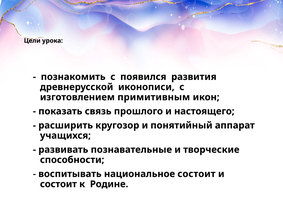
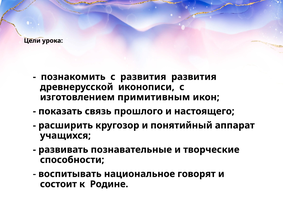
с появился: появился -> развития
национальное состоит: состоит -> говорят
